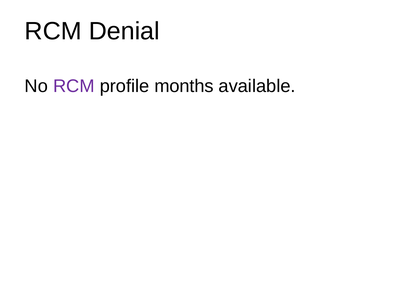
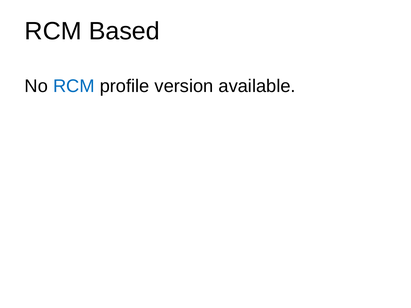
Denial: Denial -> Based
RCM at (74, 86) colour: purple -> blue
months: months -> version
